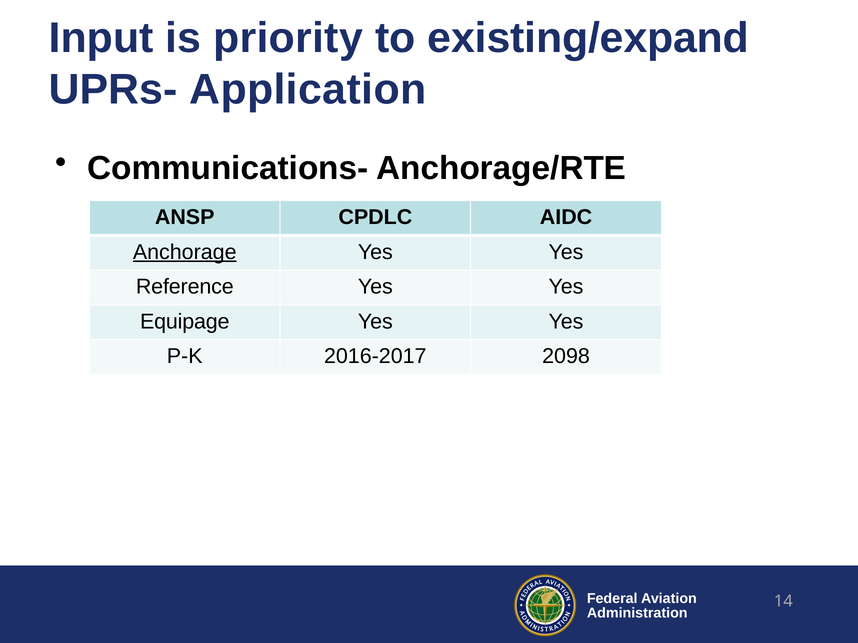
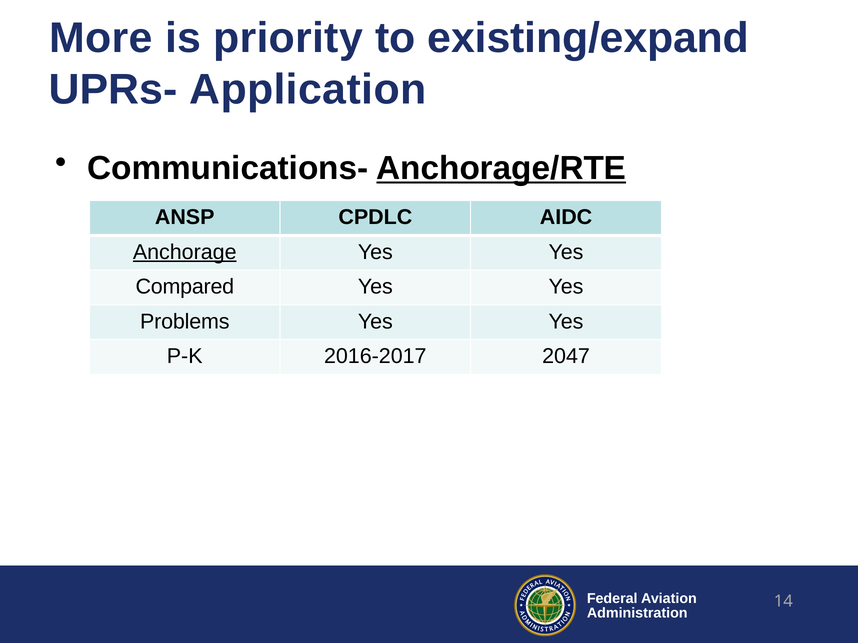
Input: Input -> More
Anchorage/RTE underline: none -> present
Reference: Reference -> Compared
Equipage: Equipage -> Problems
2098: 2098 -> 2047
